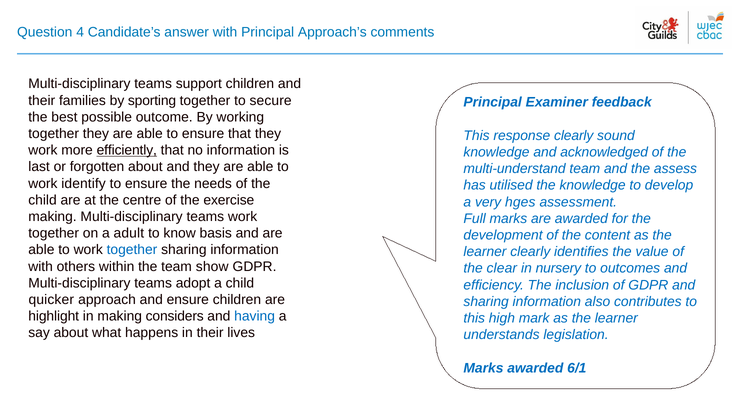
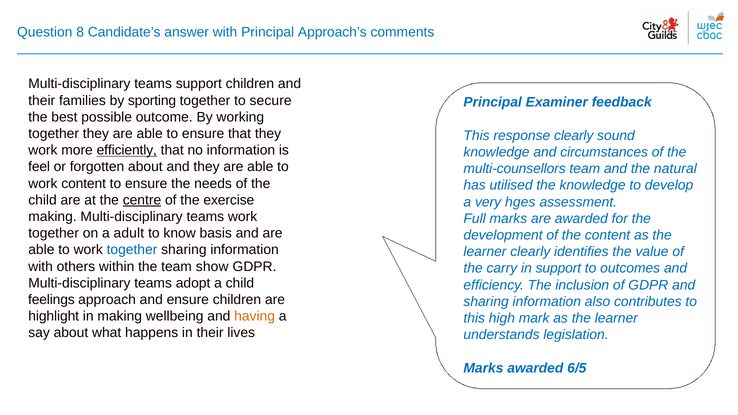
4: 4 -> 8
acknowledged: acknowledged -> circumstances
last: last -> feel
multi-understand: multi-understand -> multi-counsellors
assess: assess -> natural
work identify: identify -> content
centre underline: none -> present
clear: clear -> carry
in nursery: nursery -> support
quicker: quicker -> feelings
considers: considers -> wellbeing
having colour: blue -> orange
6/1: 6/1 -> 6/5
